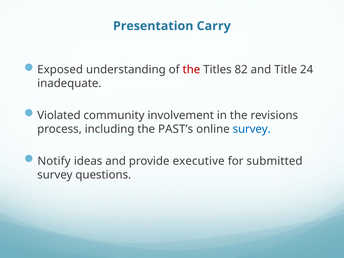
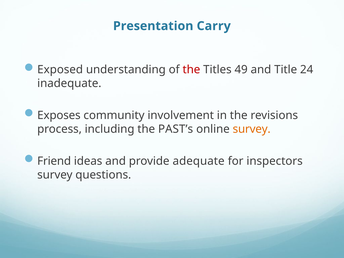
82: 82 -> 49
Violated: Violated -> Exposes
survey at (252, 129) colour: blue -> orange
Notify: Notify -> Friend
executive: executive -> adequate
submitted: submitted -> inspectors
